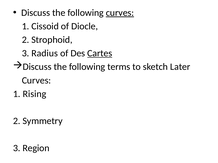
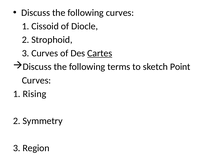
curves at (120, 13) underline: present -> none
3 Radius: Radius -> Curves
Later: Later -> Point
